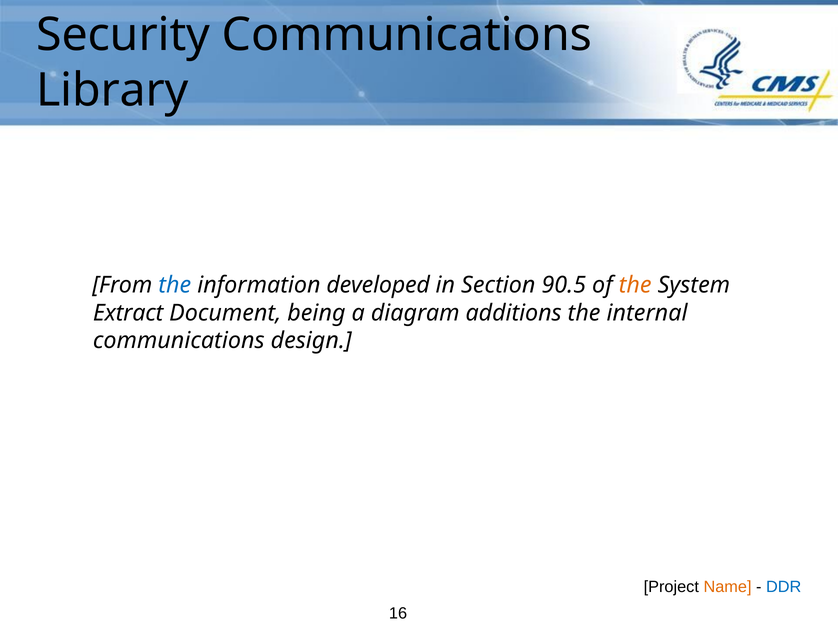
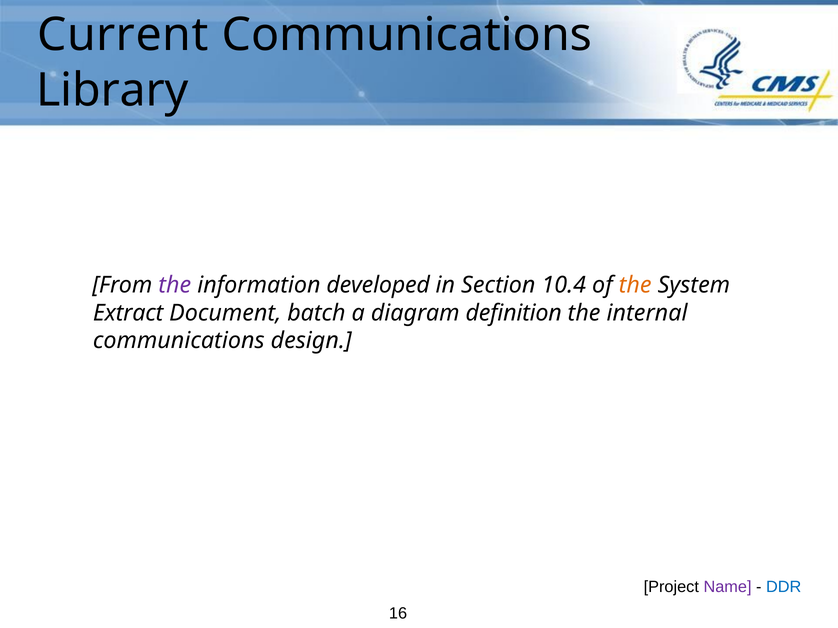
Security: Security -> Current
the at (175, 285) colour: blue -> purple
90.5: 90.5 -> 10.4
being: being -> batch
additions: additions -> definition
Name colour: orange -> purple
